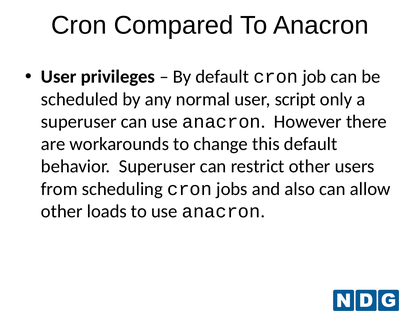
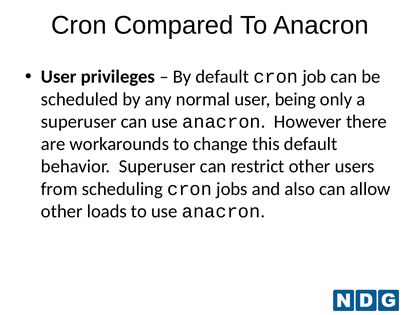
script: script -> being
